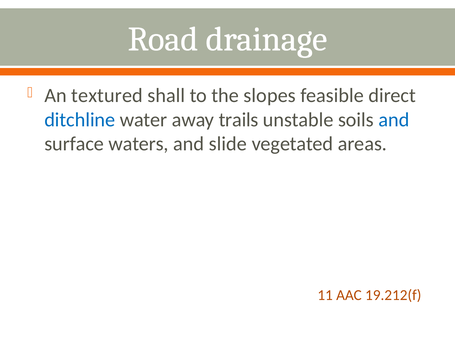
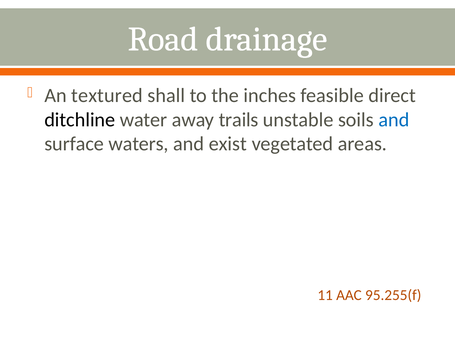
slopes: slopes -> inches
ditchline colour: blue -> black
slide: slide -> exist
19.212(f: 19.212(f -> 95.255(f
